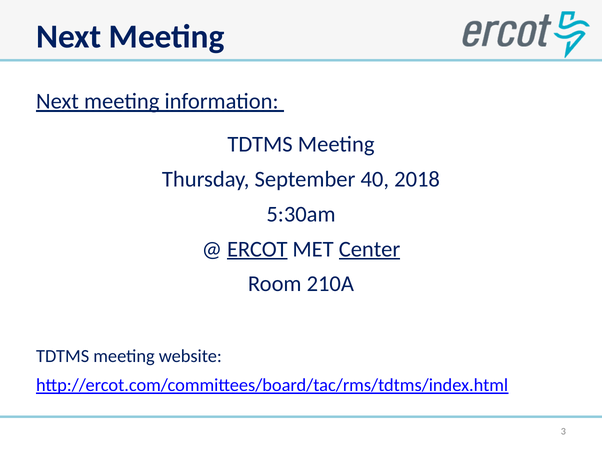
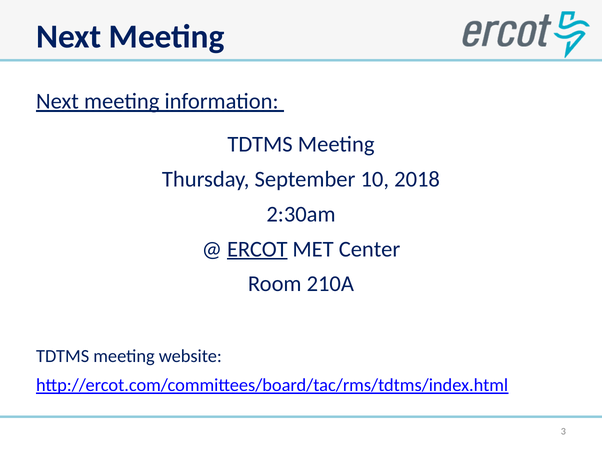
40: 40 -> 10
5:30am: 5:30am -> 2:30am
Center underline: present -> none
